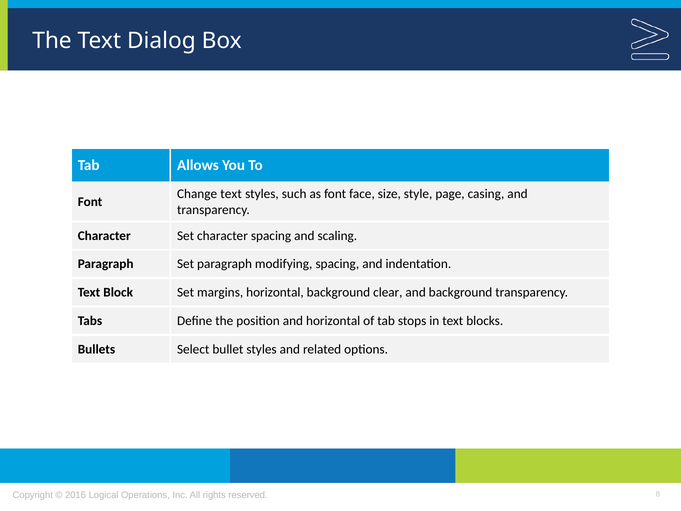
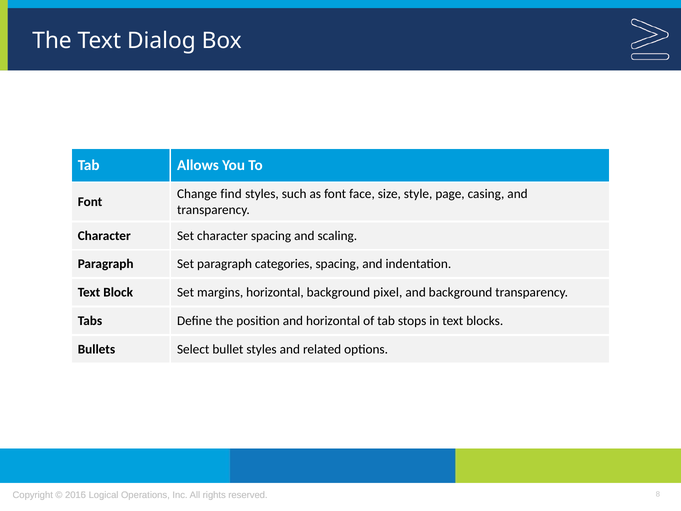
Change text: text -> find
modifying: modifying -> categories
clear: clear -> pixel
